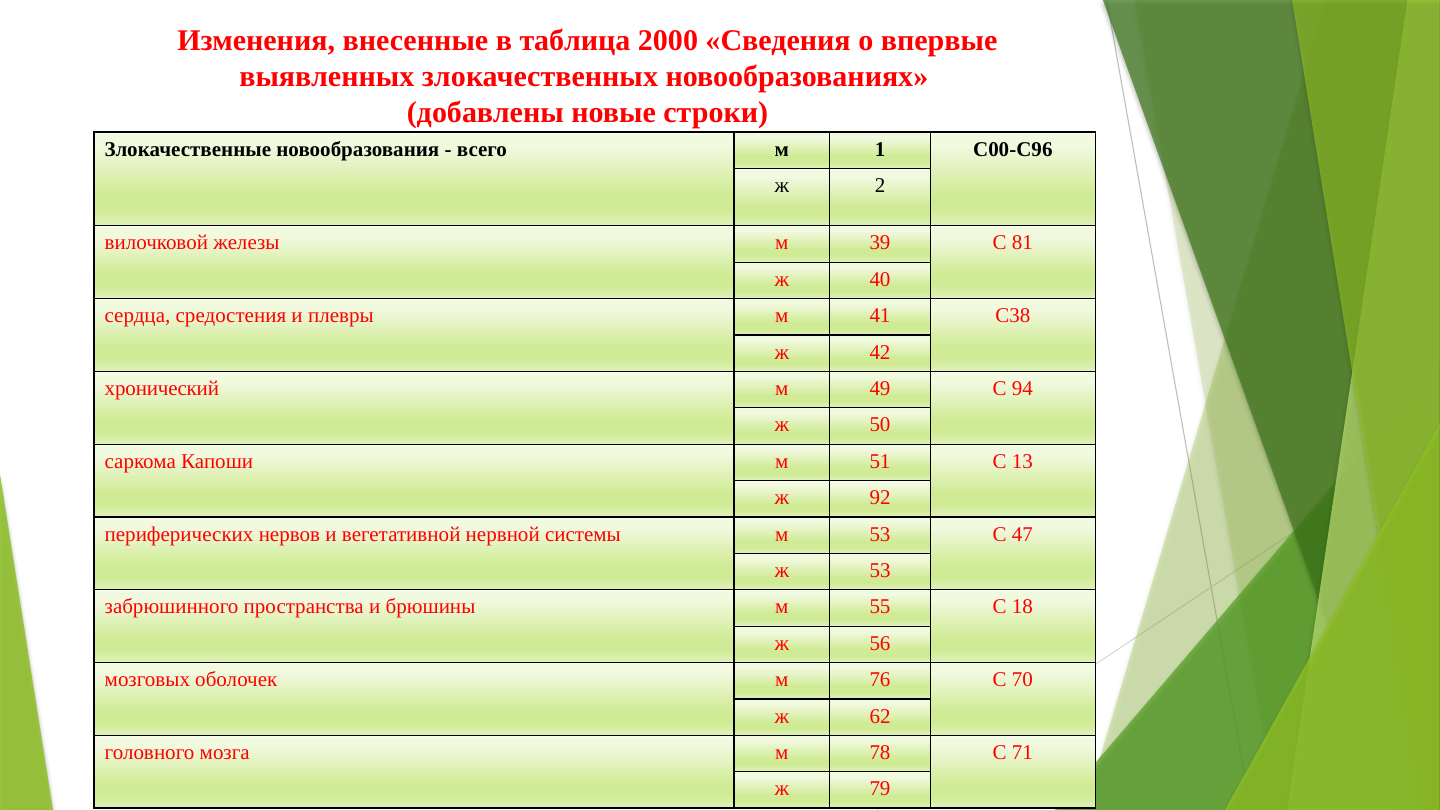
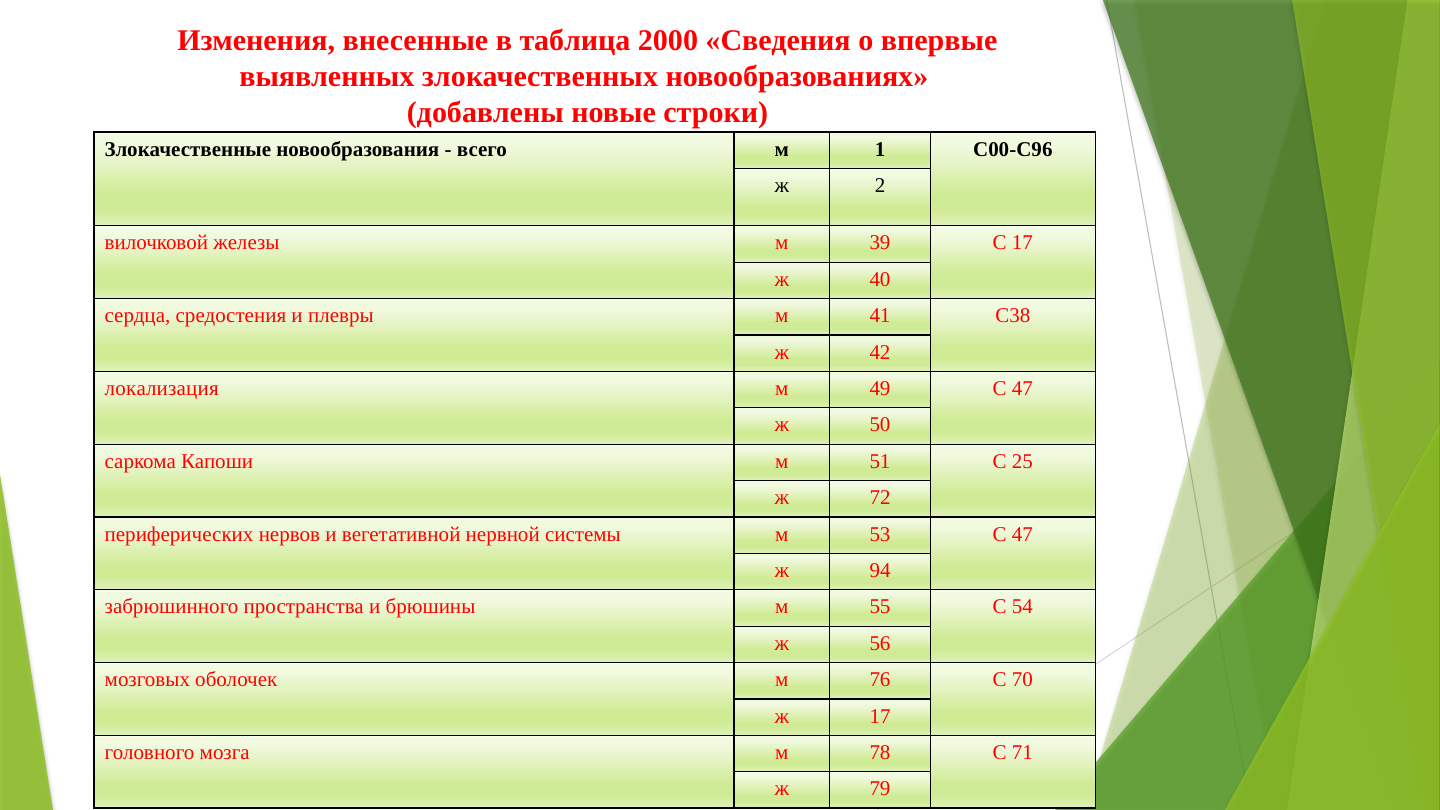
С 81: 81 -> 17
хронический: хронический -> локализация
49 С 94: 94 -> 47
13: 13 -> 25
92: 92 -> 72
ж 53: 53 -> 94
18: 18 -> 54
ж 62: 62 -> 17
